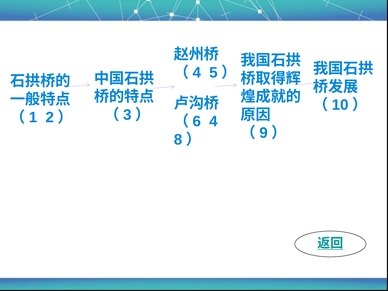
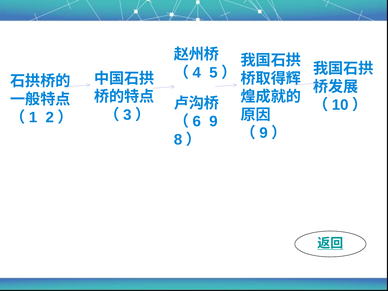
4 at (213, 121): 4 -> 9
